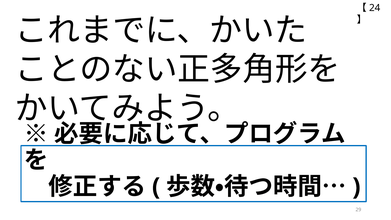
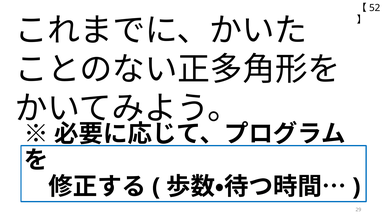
24: 24 -> 52
